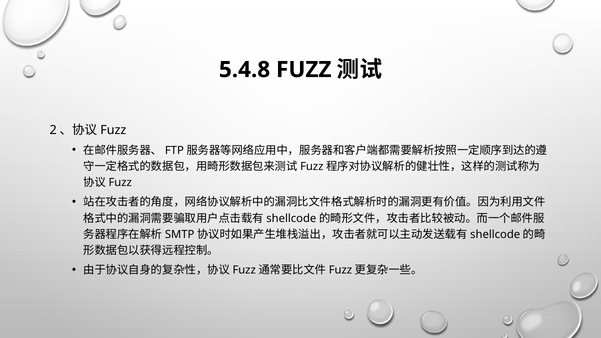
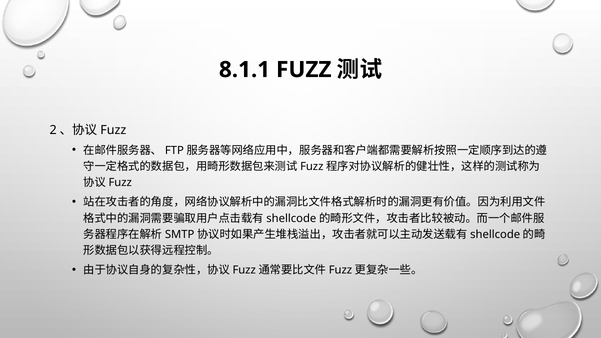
5.4.8: 5.4.8 -> 8.1.1
